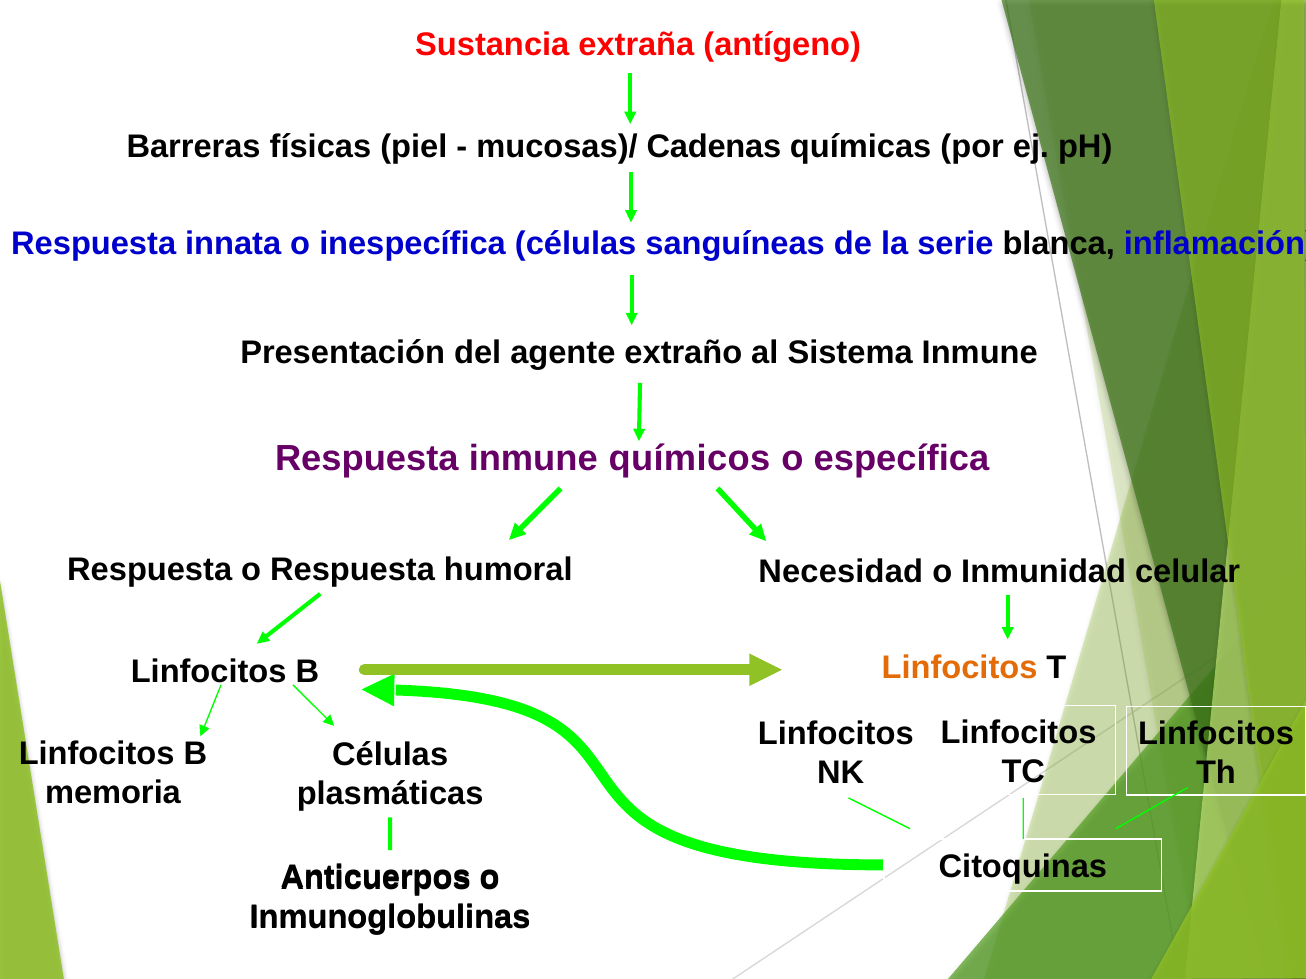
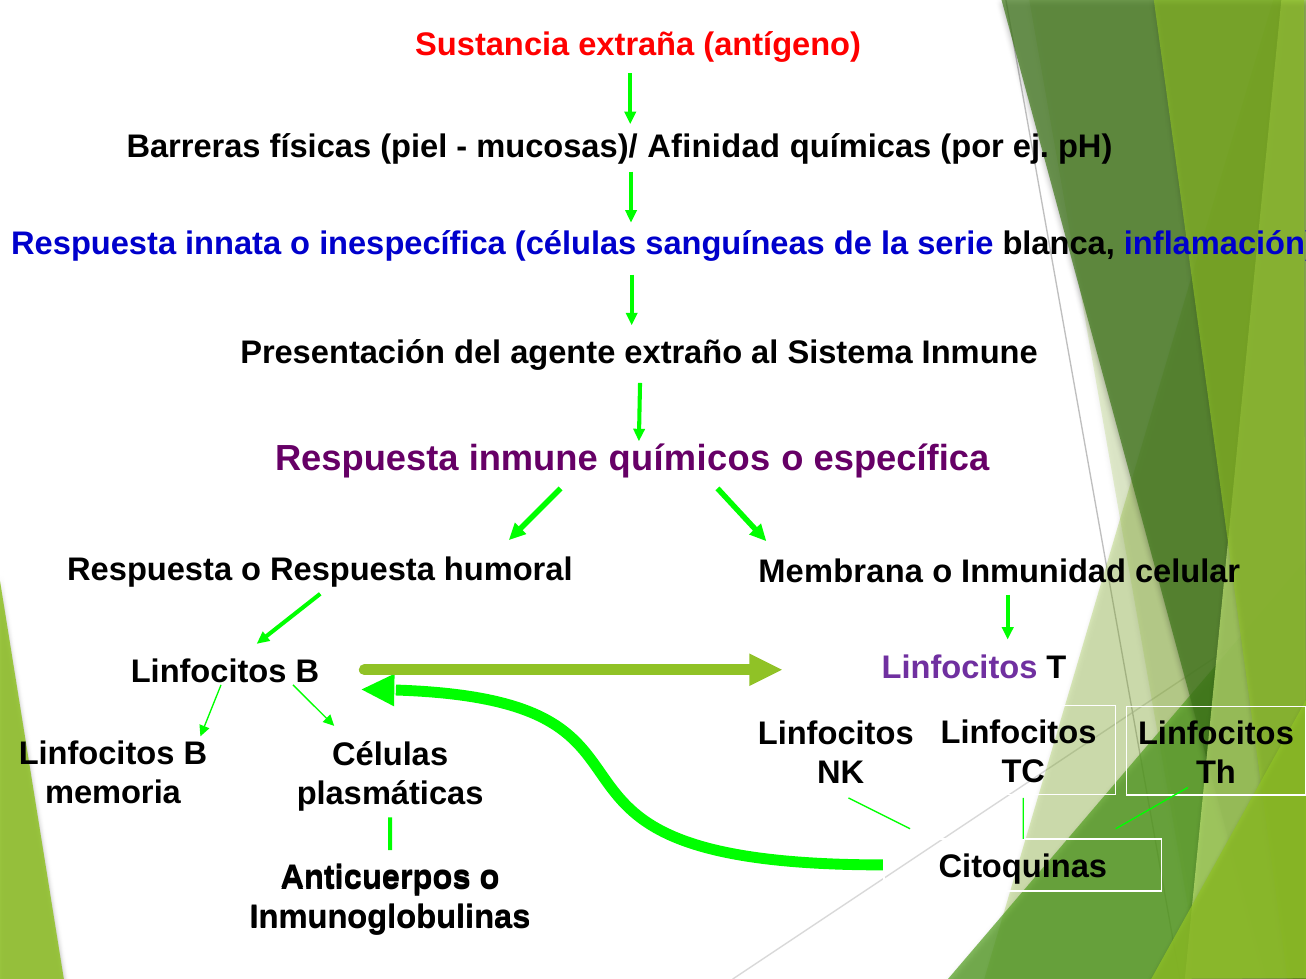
Cadenas: Cadenas -> Afinidad
Necesidad: Necesidad -> Membrana
Linfocitos at (960, 668) colour: orange -> purple
